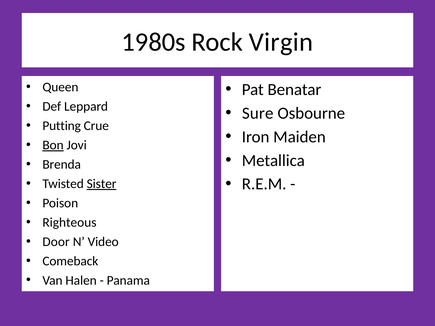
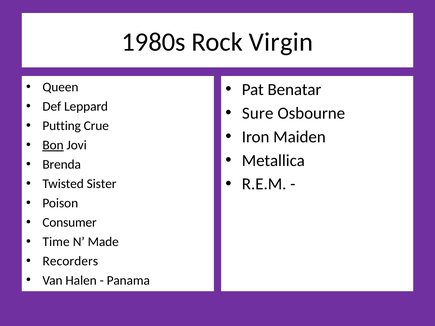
Sister underline: present -> none
Righteous: Righteous -> Consumer
Door: Door -> Time
Video: Video -> Made
Comeback: Comeback -> Recorders
